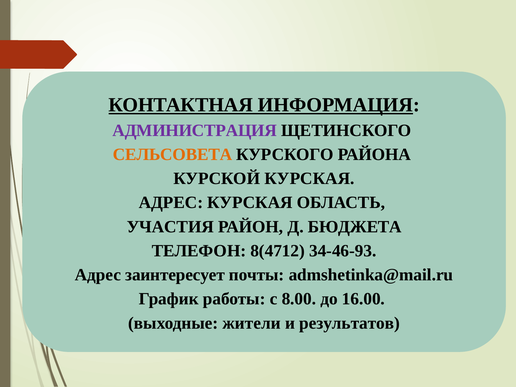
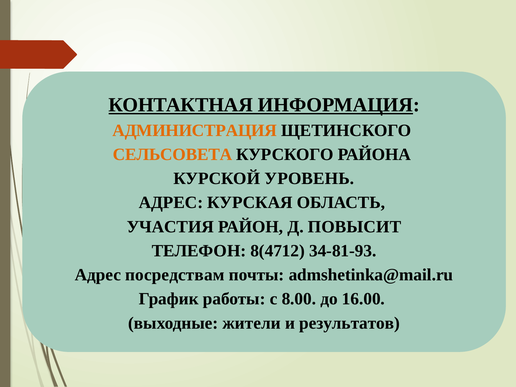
АДМИНИСТРАЦИЯ colour: purple -> orange
КУРСКОЙ КУРСКАЯ: КУРСКАЯ -> УРОВЕНЬ
БЮДЖЕТА: БЮДЖЕТА -> ПОВЫСИТ
34-46-93: 34-46-93 -> 34-81-93
заинтересует: заинтересует -> посредствам
